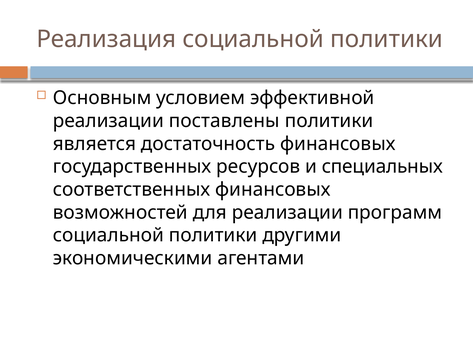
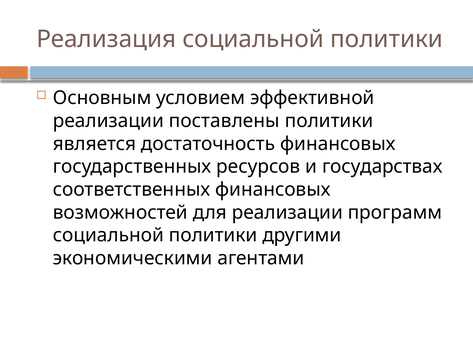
специальных: специальных -> государствах
